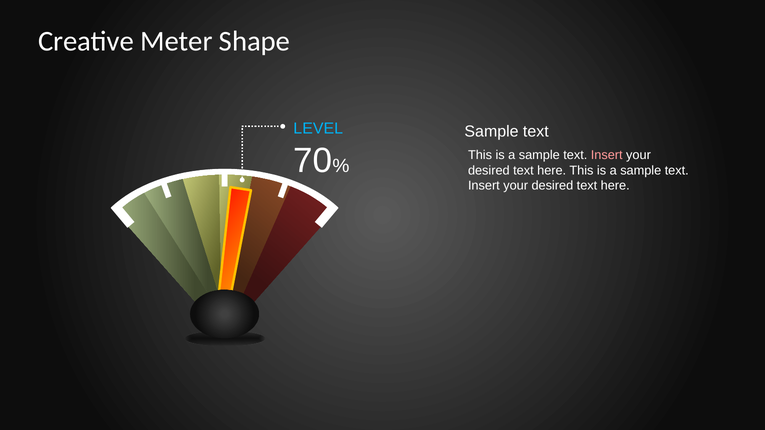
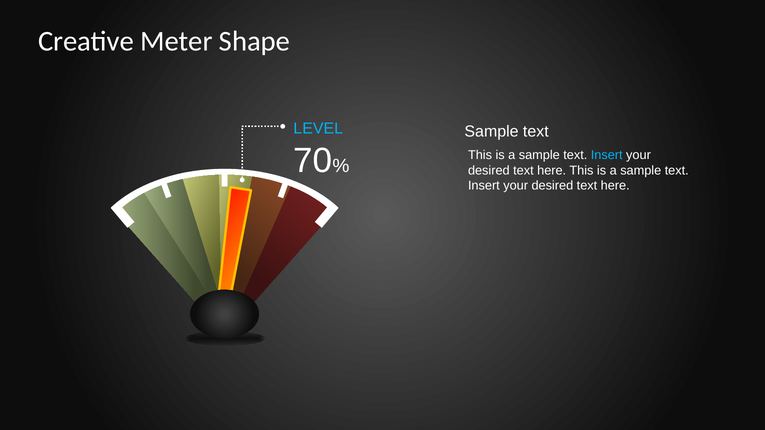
Insert at (607, 155) colour: pink -> light blue
